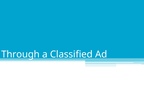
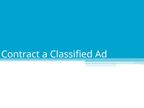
Through: Through -> Contract
